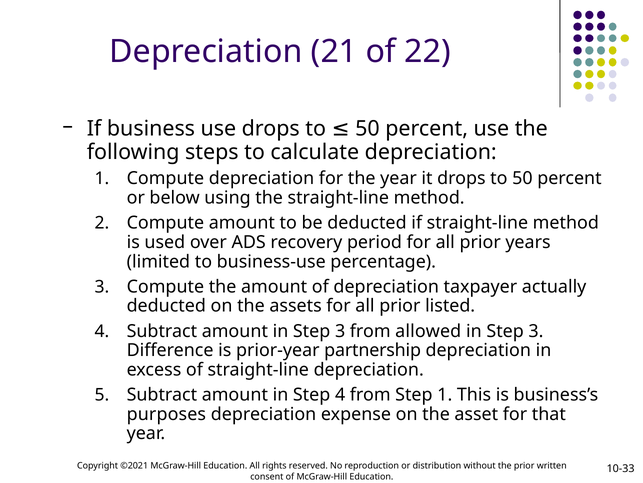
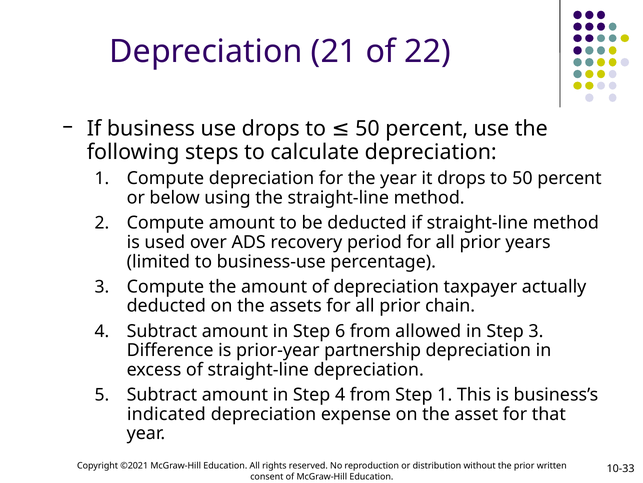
listed: listed -> chain
amount in Step 3: 3 -> 6
purposes: purposes -> indicated
